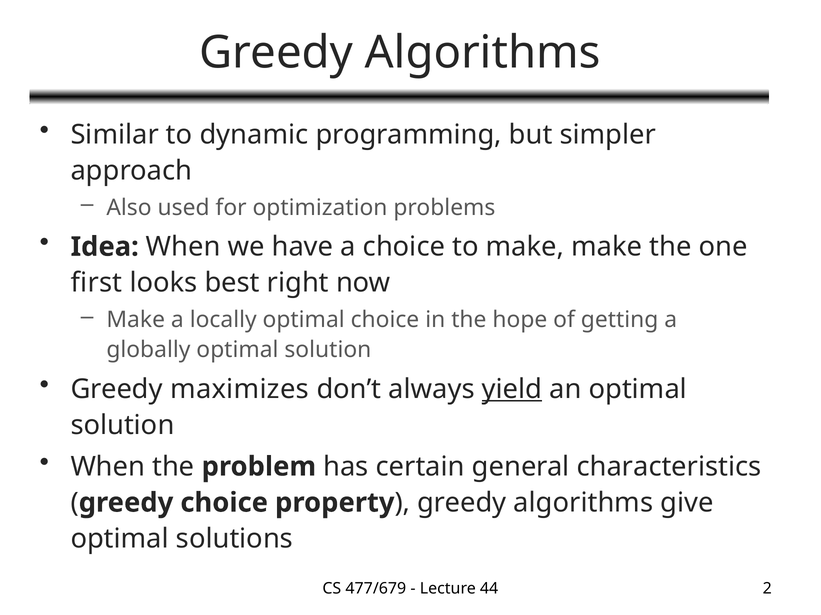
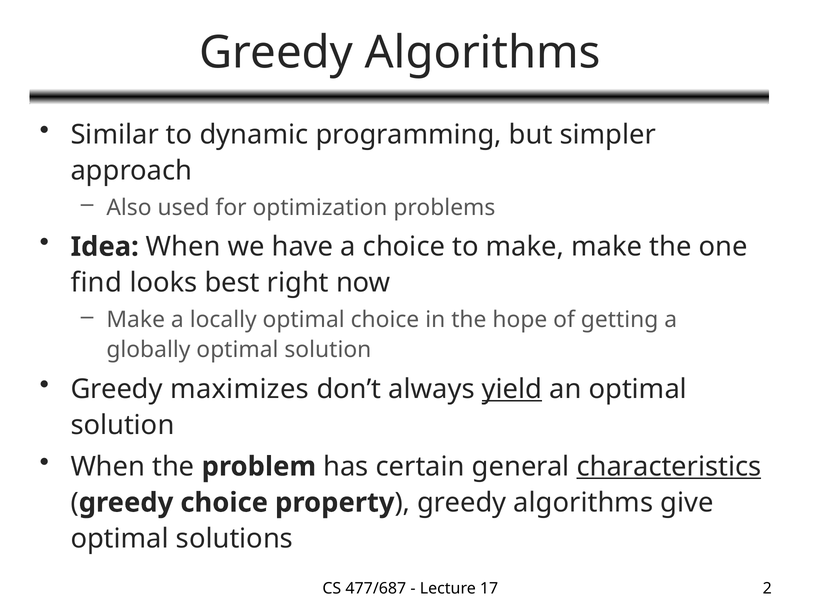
first: first -> find
characteristics underline: none -> present
477/679: 477/679 -> 477/687
44: 44 -> 17
